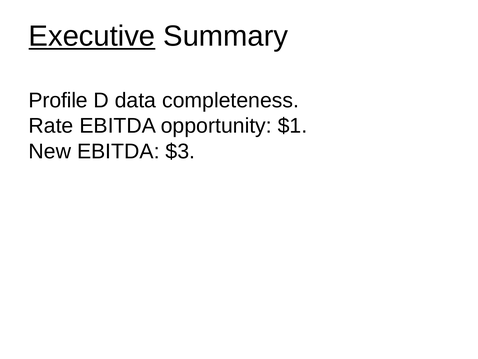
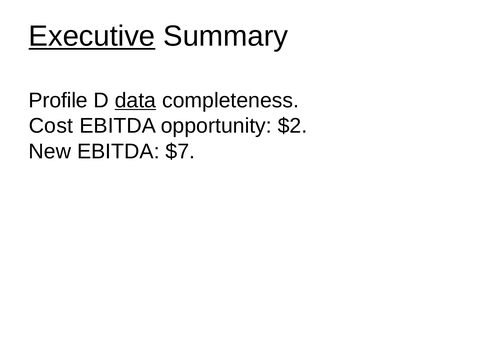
data underline: none -> present
Rate: Rate -> Cost
$1: $1 -> $2
$3: $3 -> $7
